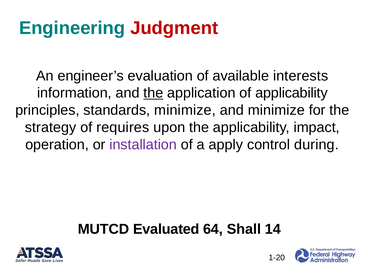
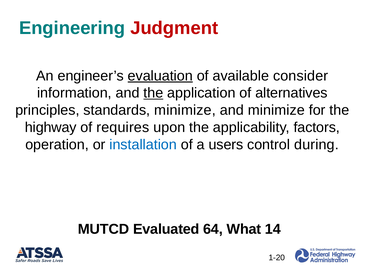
evaluation underline: none -> present
interests: interests -> consider
of applicability: applicability -> alternatives
strategy: strategy -> highway
impact: impact -> factors
installation colour: purple -> blue
apply: apply -> users
Shall: Shall -> What
